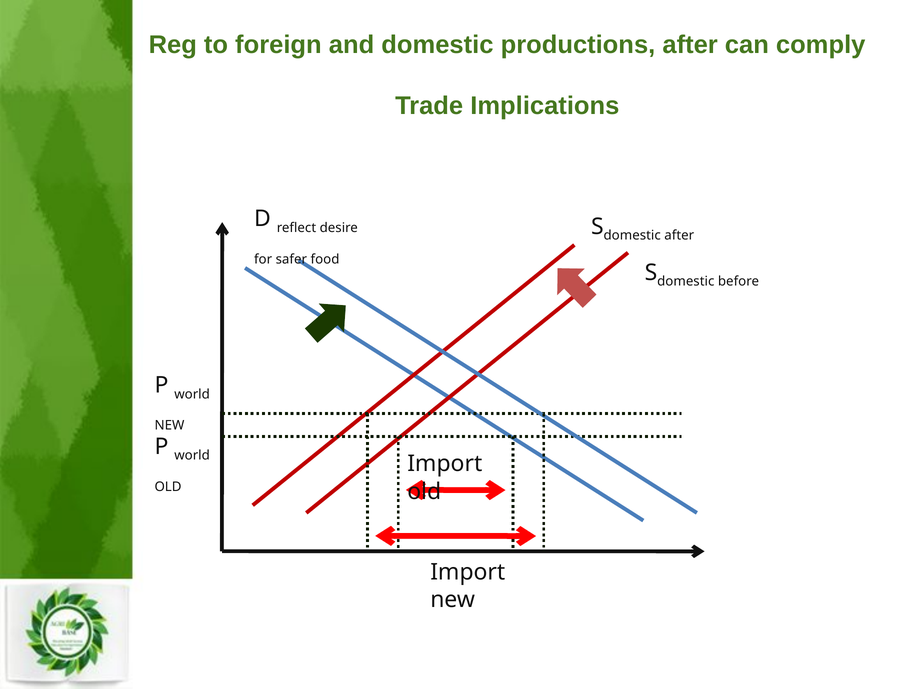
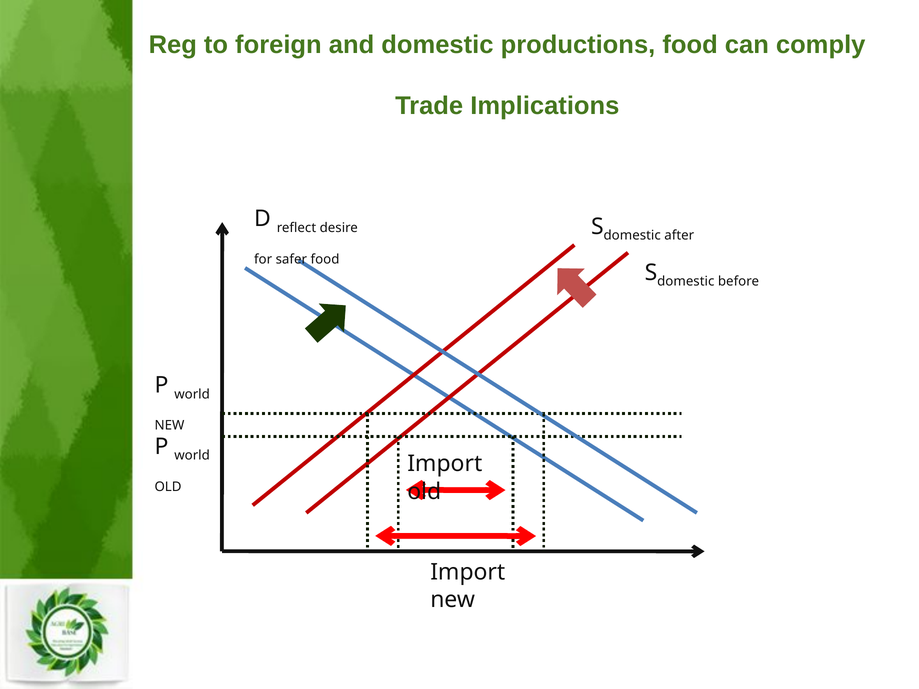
productions after: after -> food
